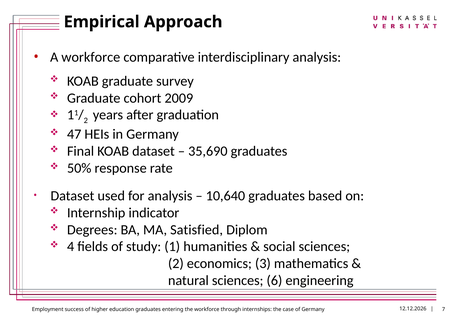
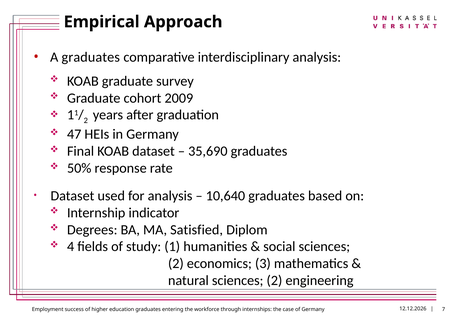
A workforce: workforce -> graduates
natural sciences 6: 6 -> 2
